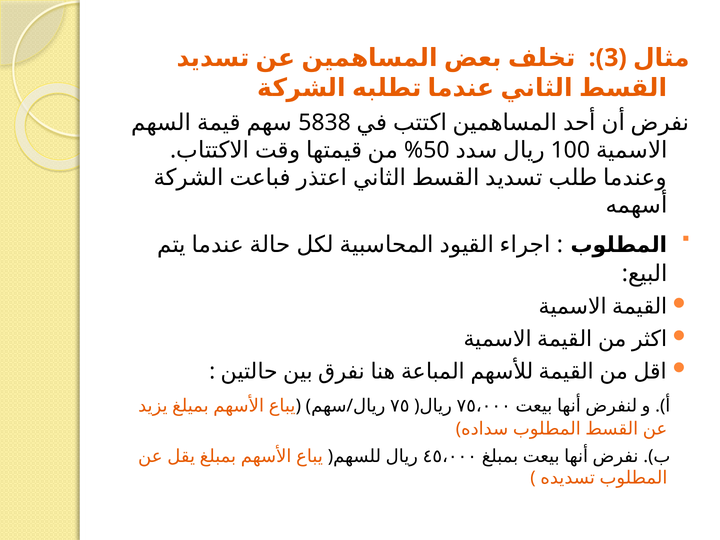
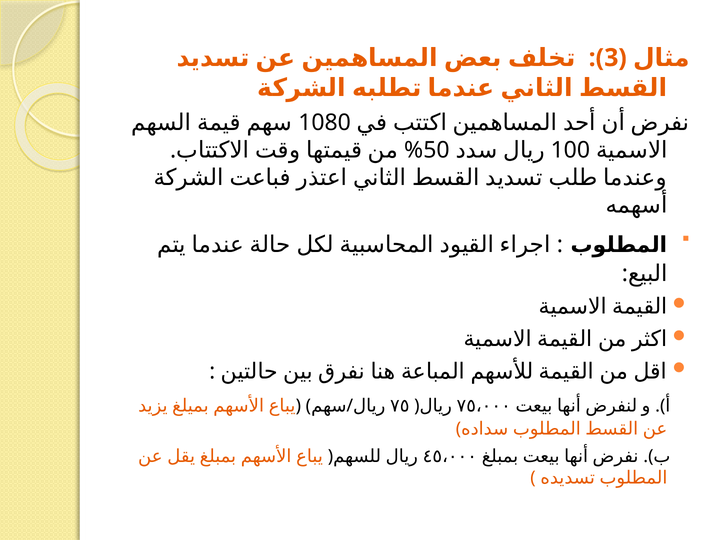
5838: 5838 -> 1080
